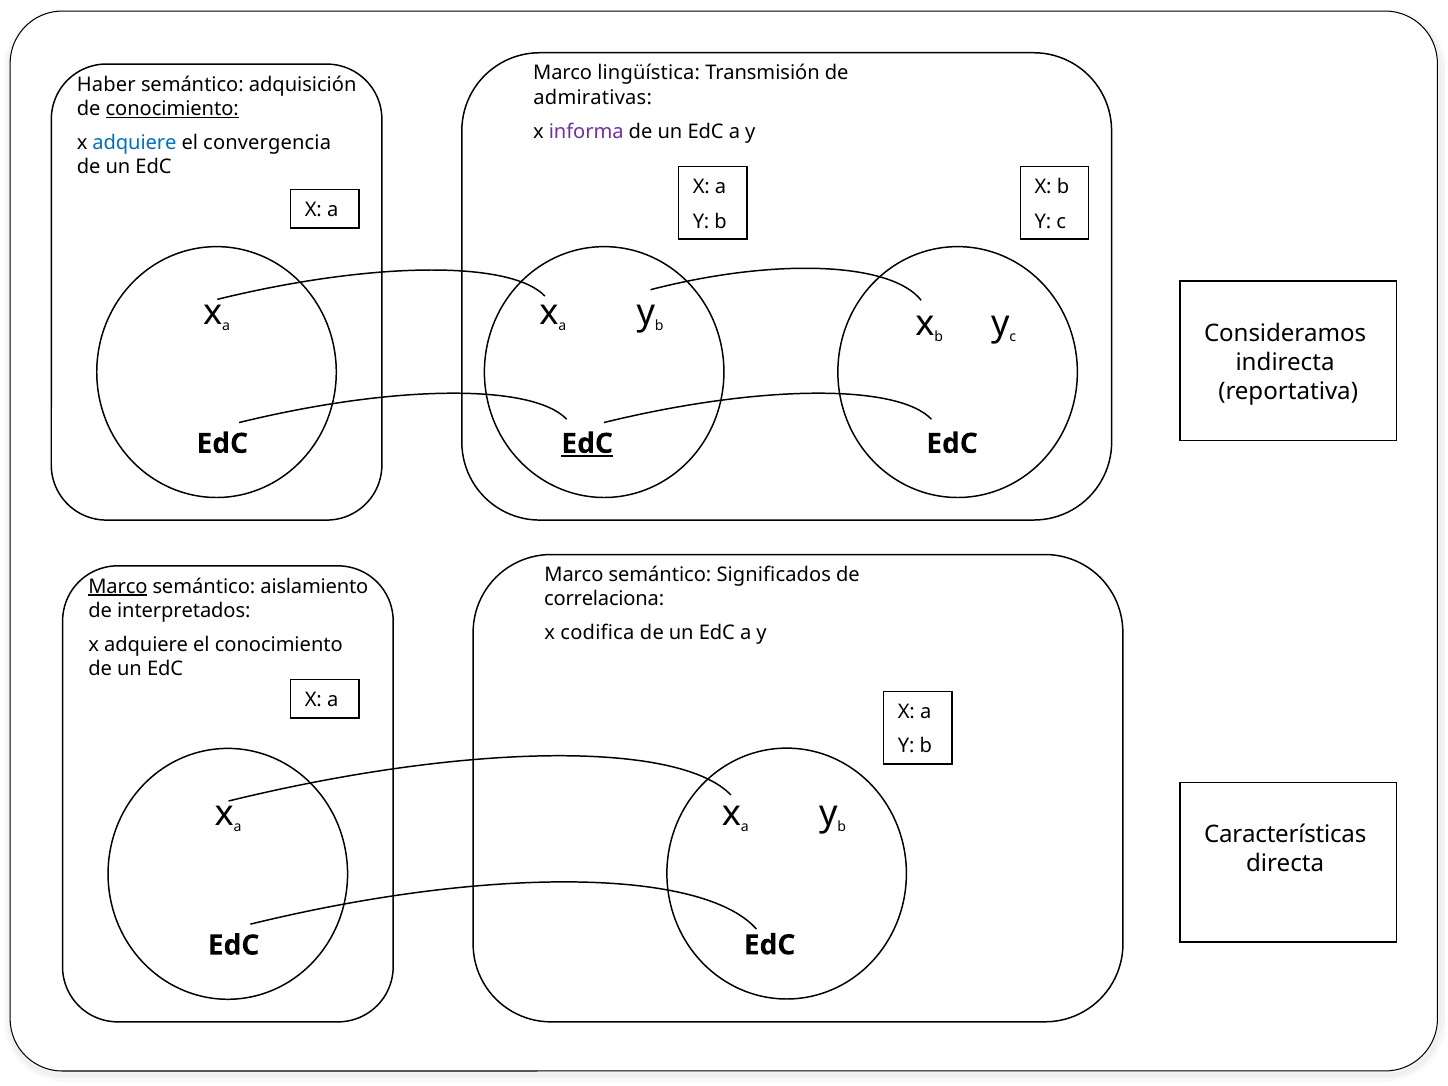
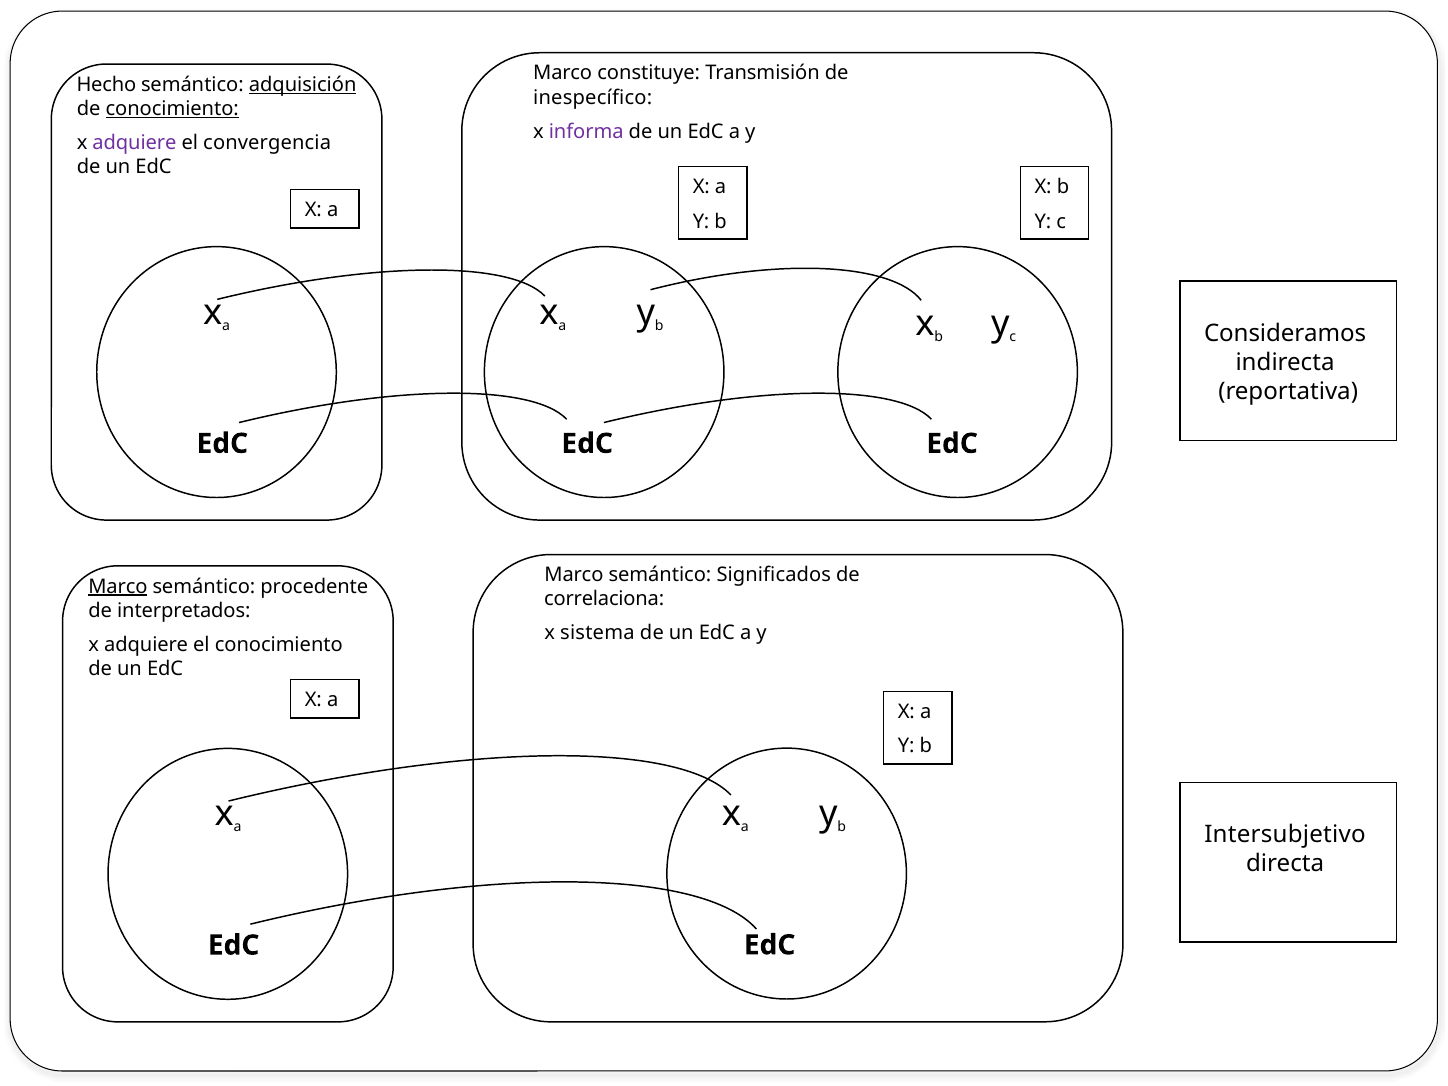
lingüística: lingüística -> constituye
Haber: Haber -> Hecho
adquisición underline: none -> present
admirativas: admirativas -> inespecífico
adquiere at (134, 143) colour: blue -> purple
EdC at (587, 444) underline: present -> none
aislamiento: aislamiento -> procedente
codifica: codifica -> sistema
Características: Características -> Intersubjetivo
